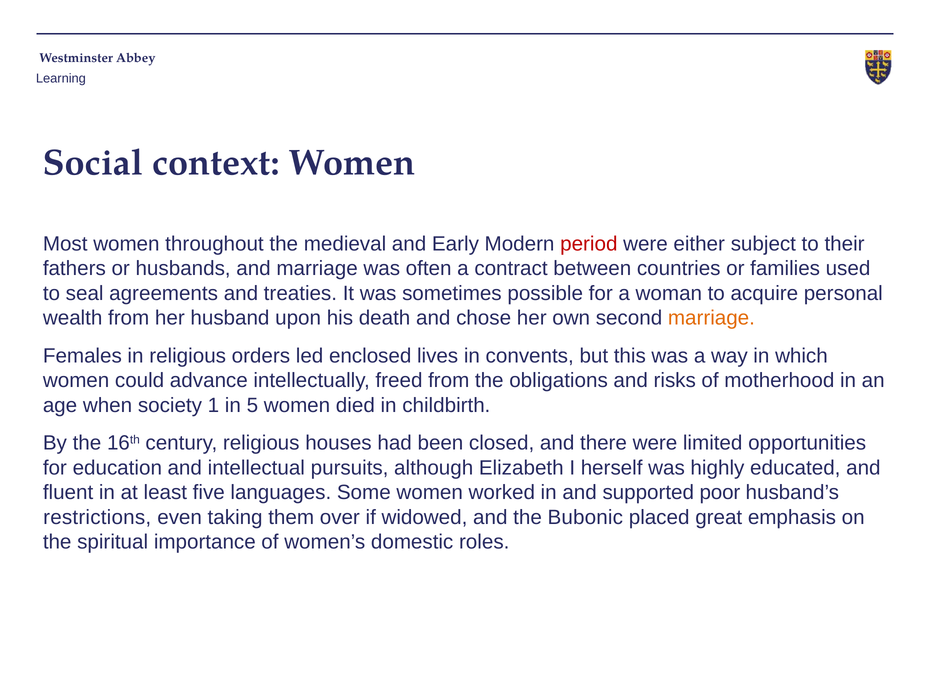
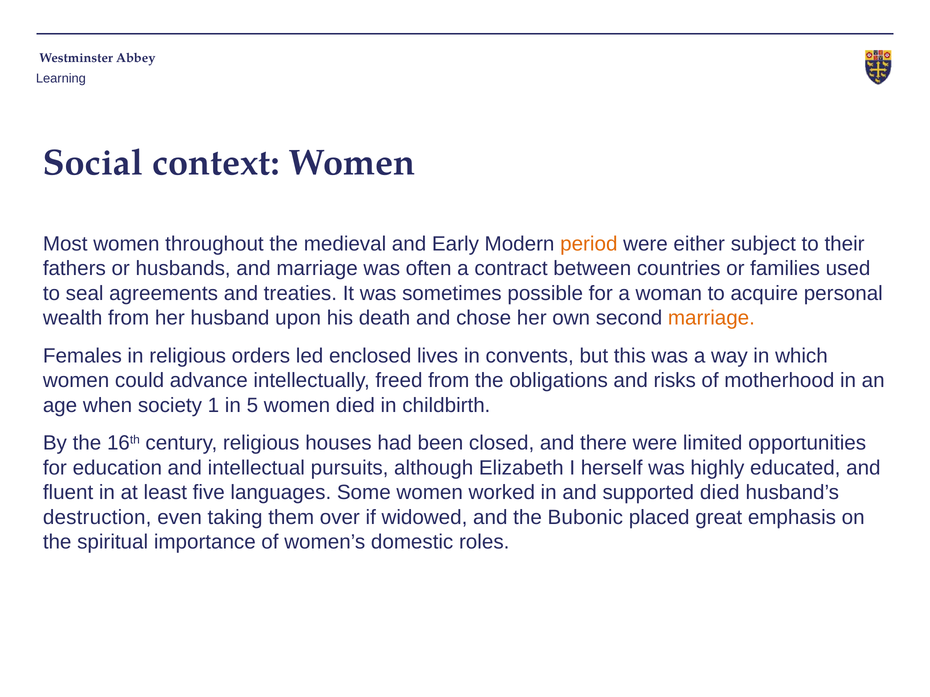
period colour: red -> orange
supported poor: poor -> died
restrictions: restrictions -> destruction
